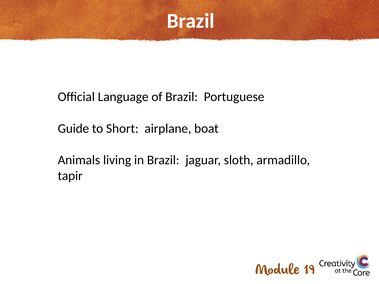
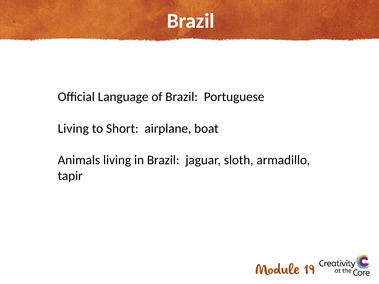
Guide at (73, 129): Guide -> Living
